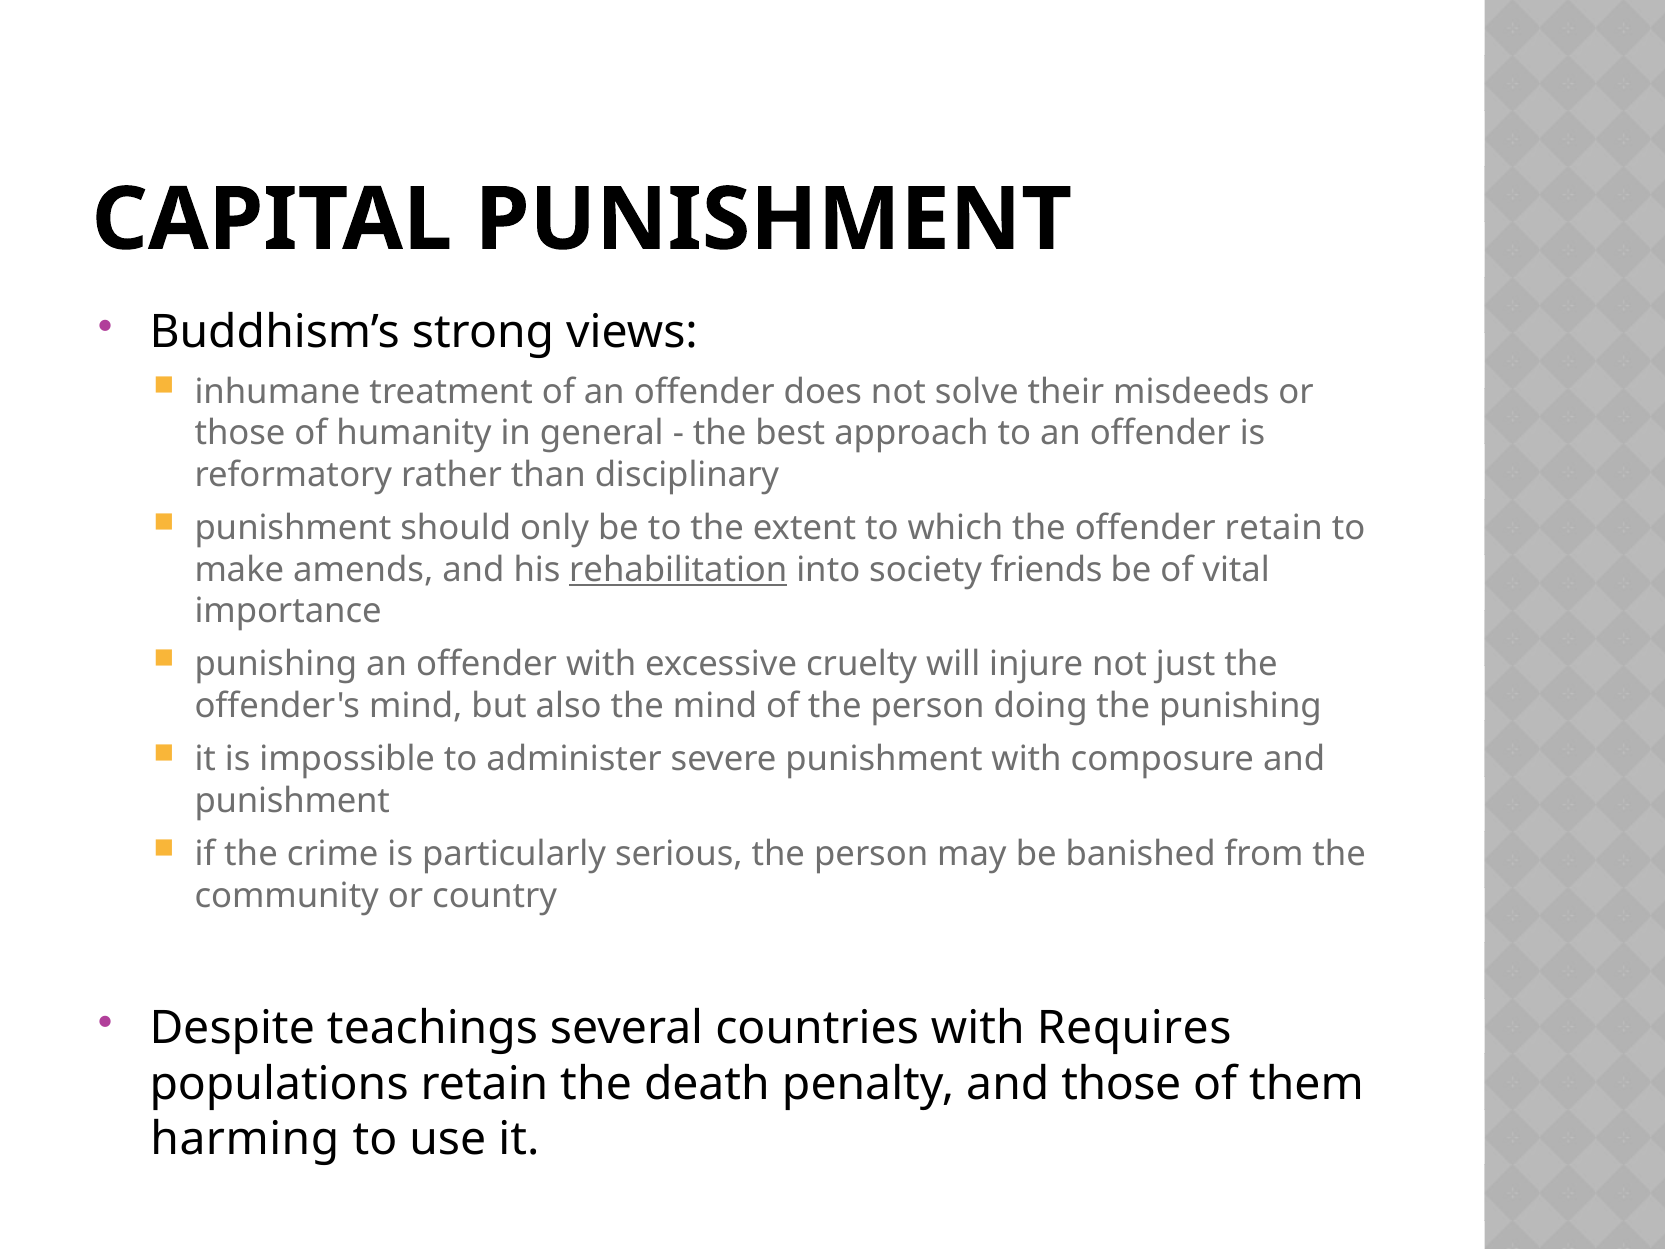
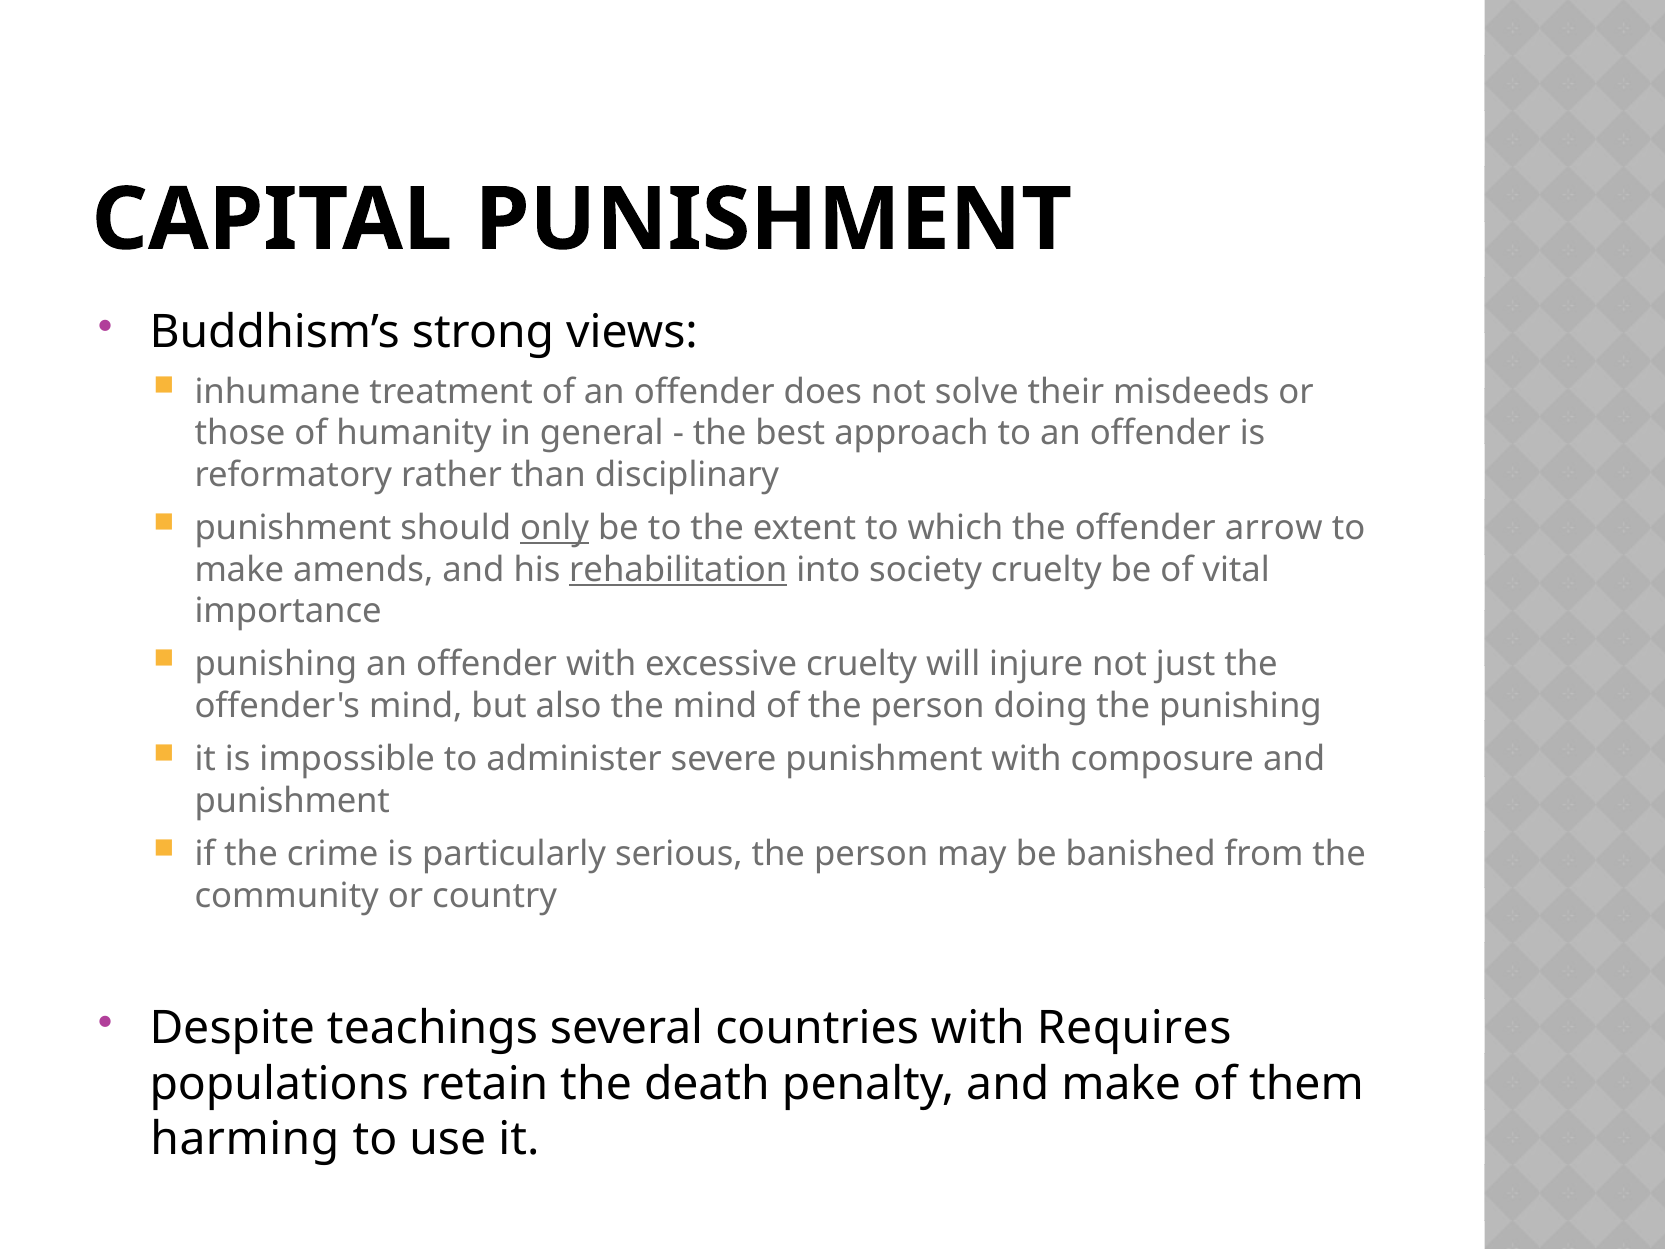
only underline: none -> present
offender retain: retain -> arrow
society friends: friends -> cruelty
and those: those -> make
